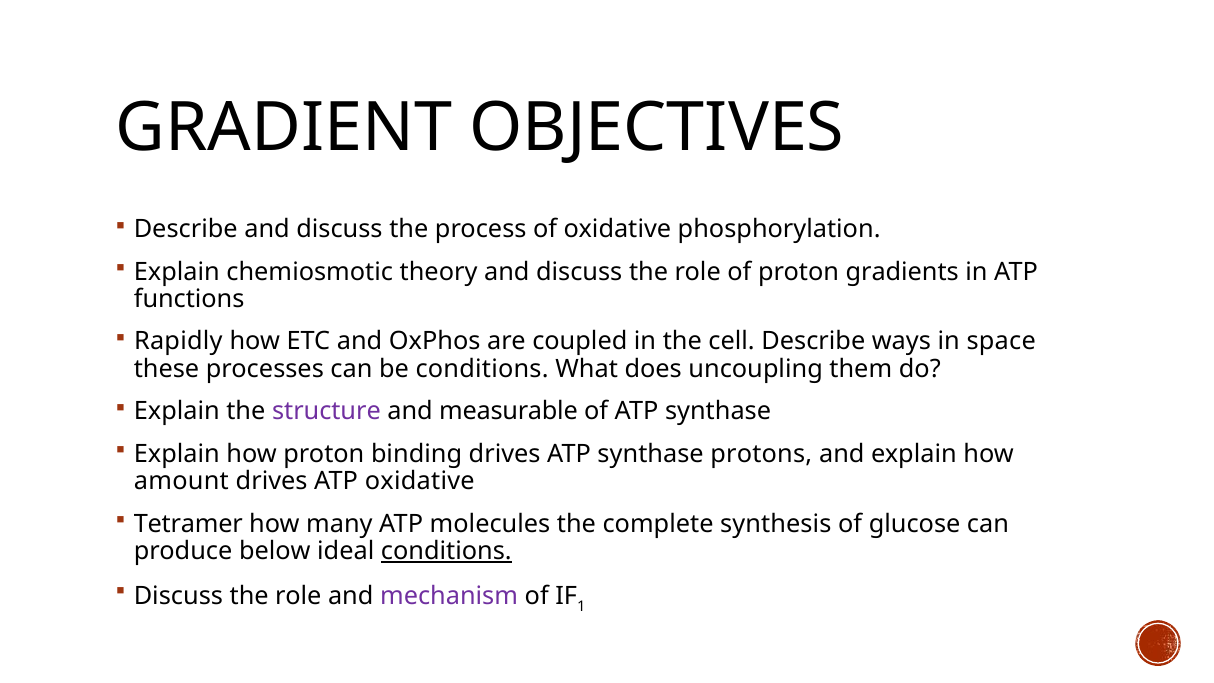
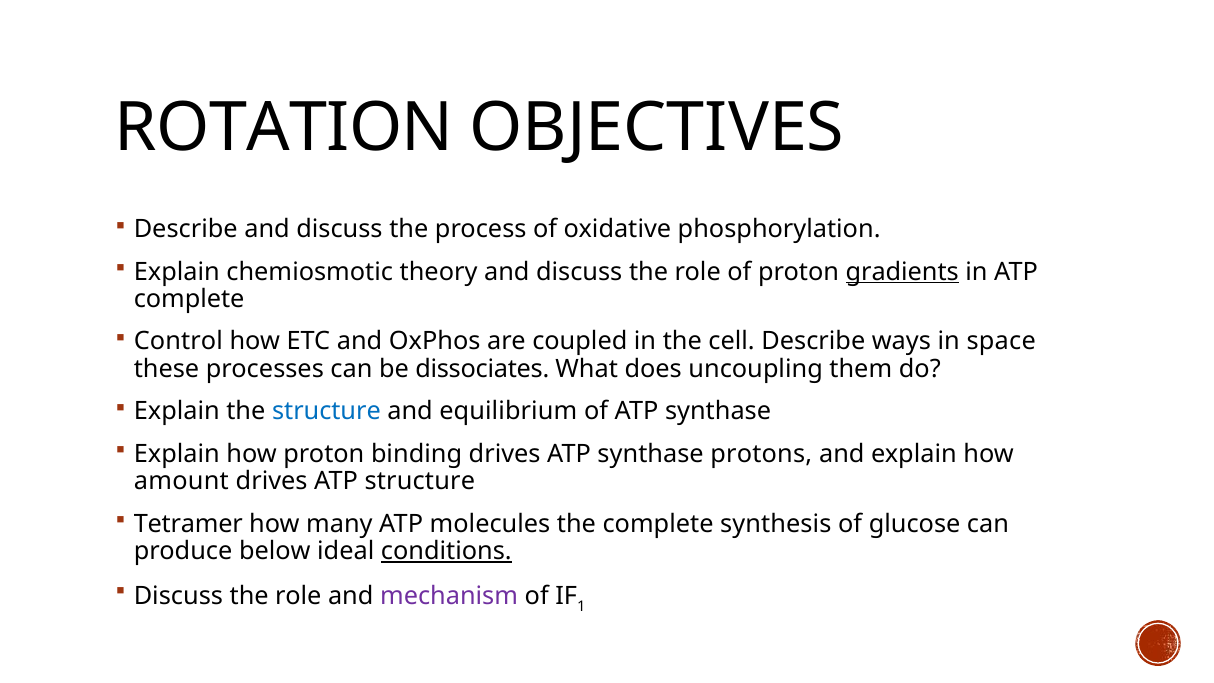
GRADIENT: GRADIENT -> ROTATION
gradients underline: none -> present
functions at (189, 299): functions -> complete
Rapidly: Rapidly -> Control
be conditions: conditions -> dissociates
structure at (326, 411) colour: purple -> blue
measurable: measurable -> equilibrium
ATP oxidative: oxidative -> structure
